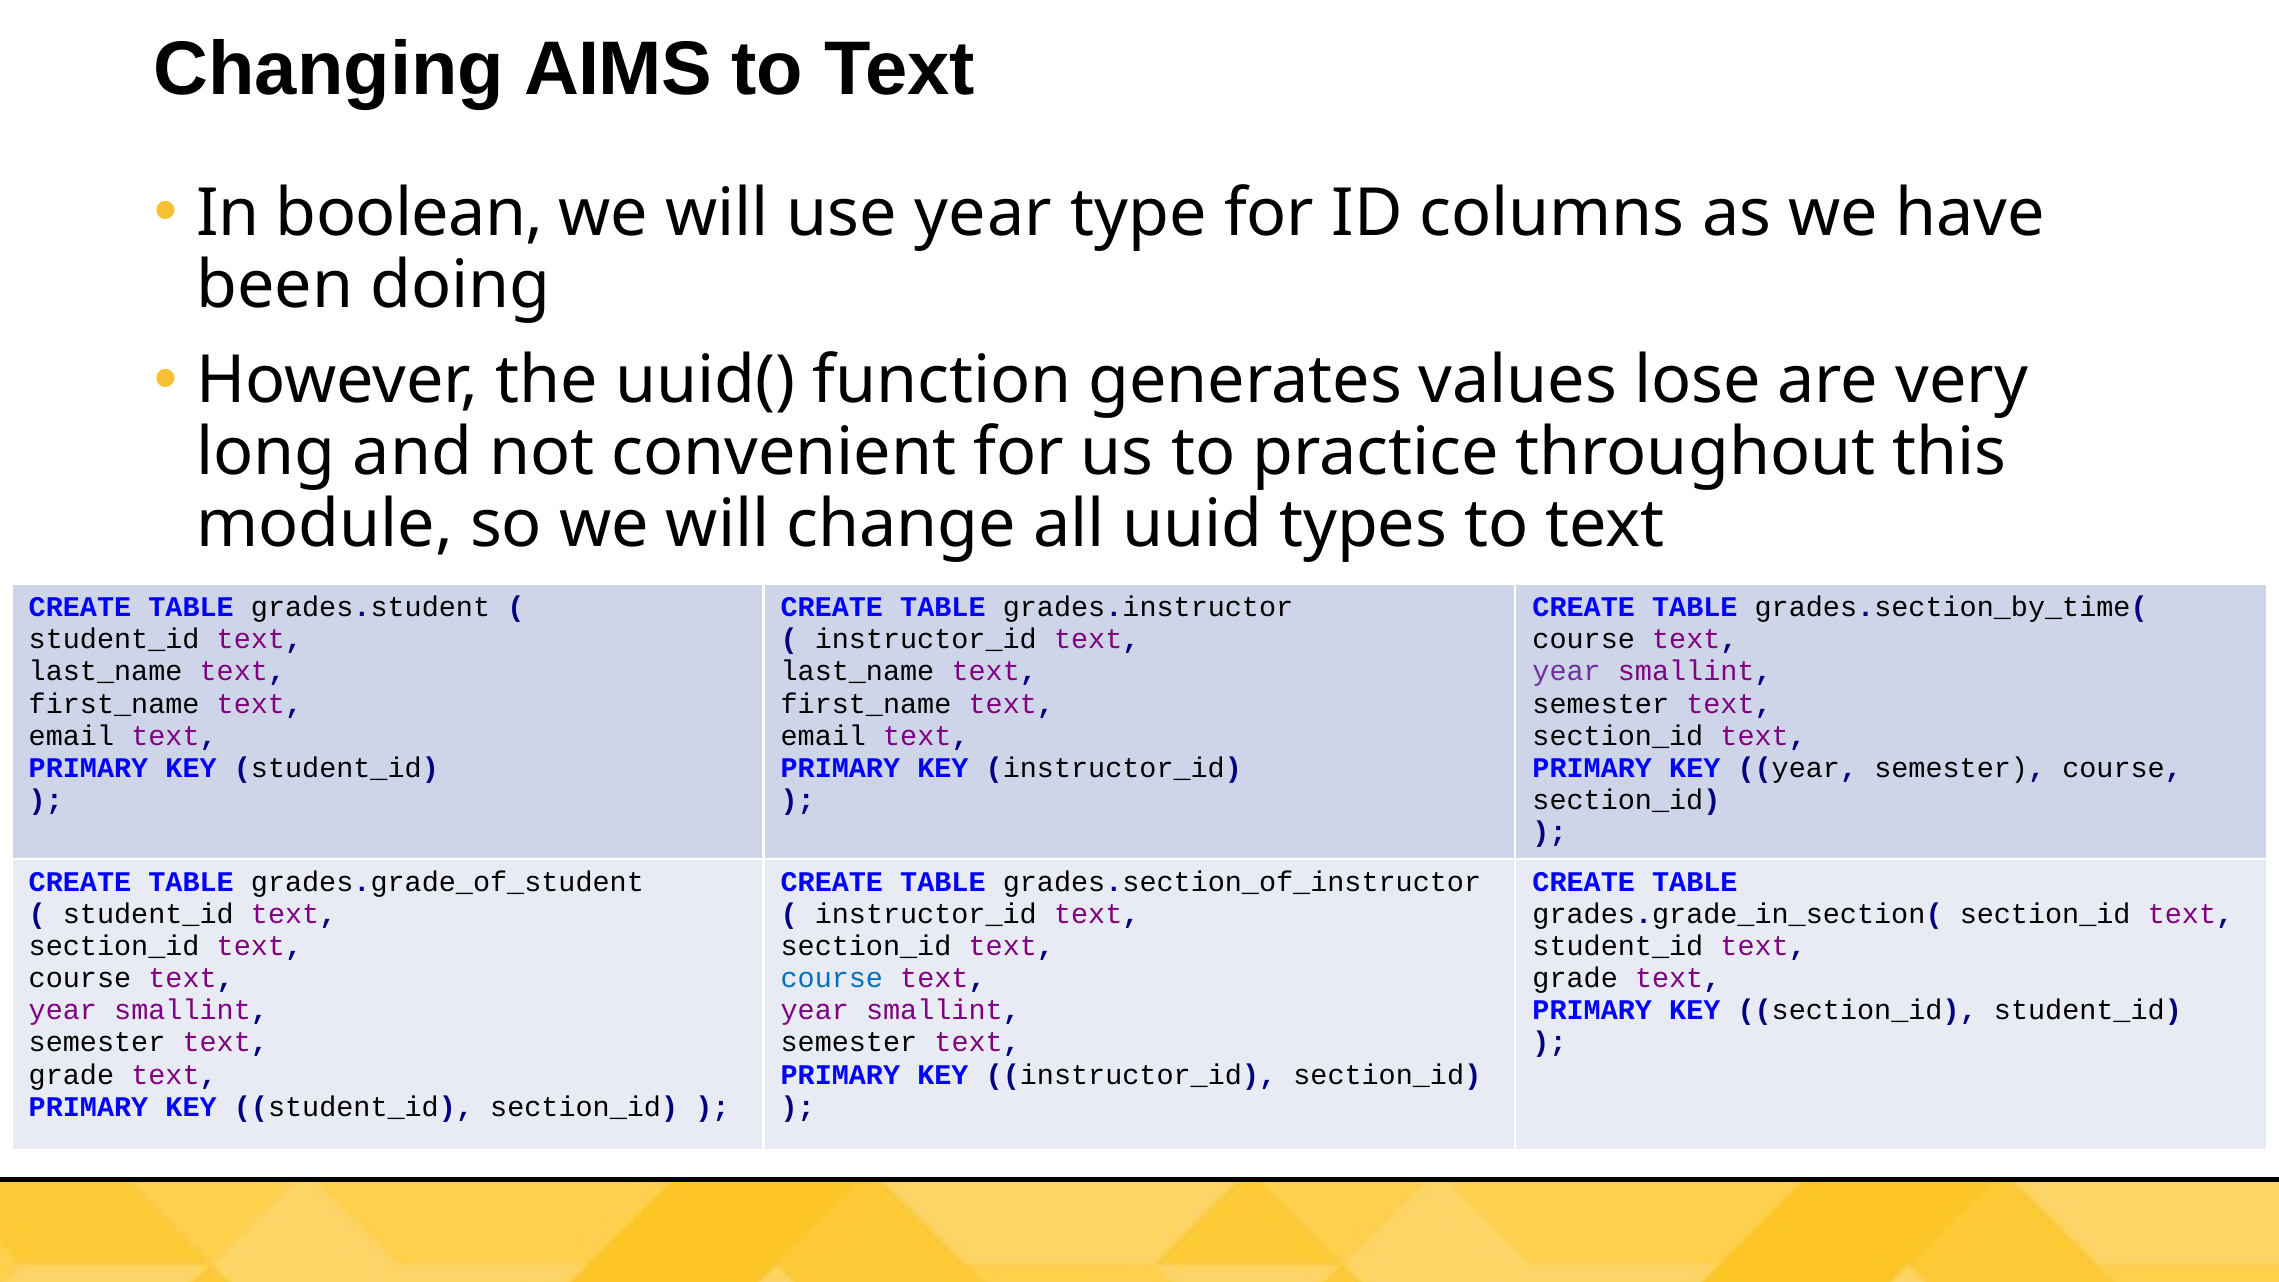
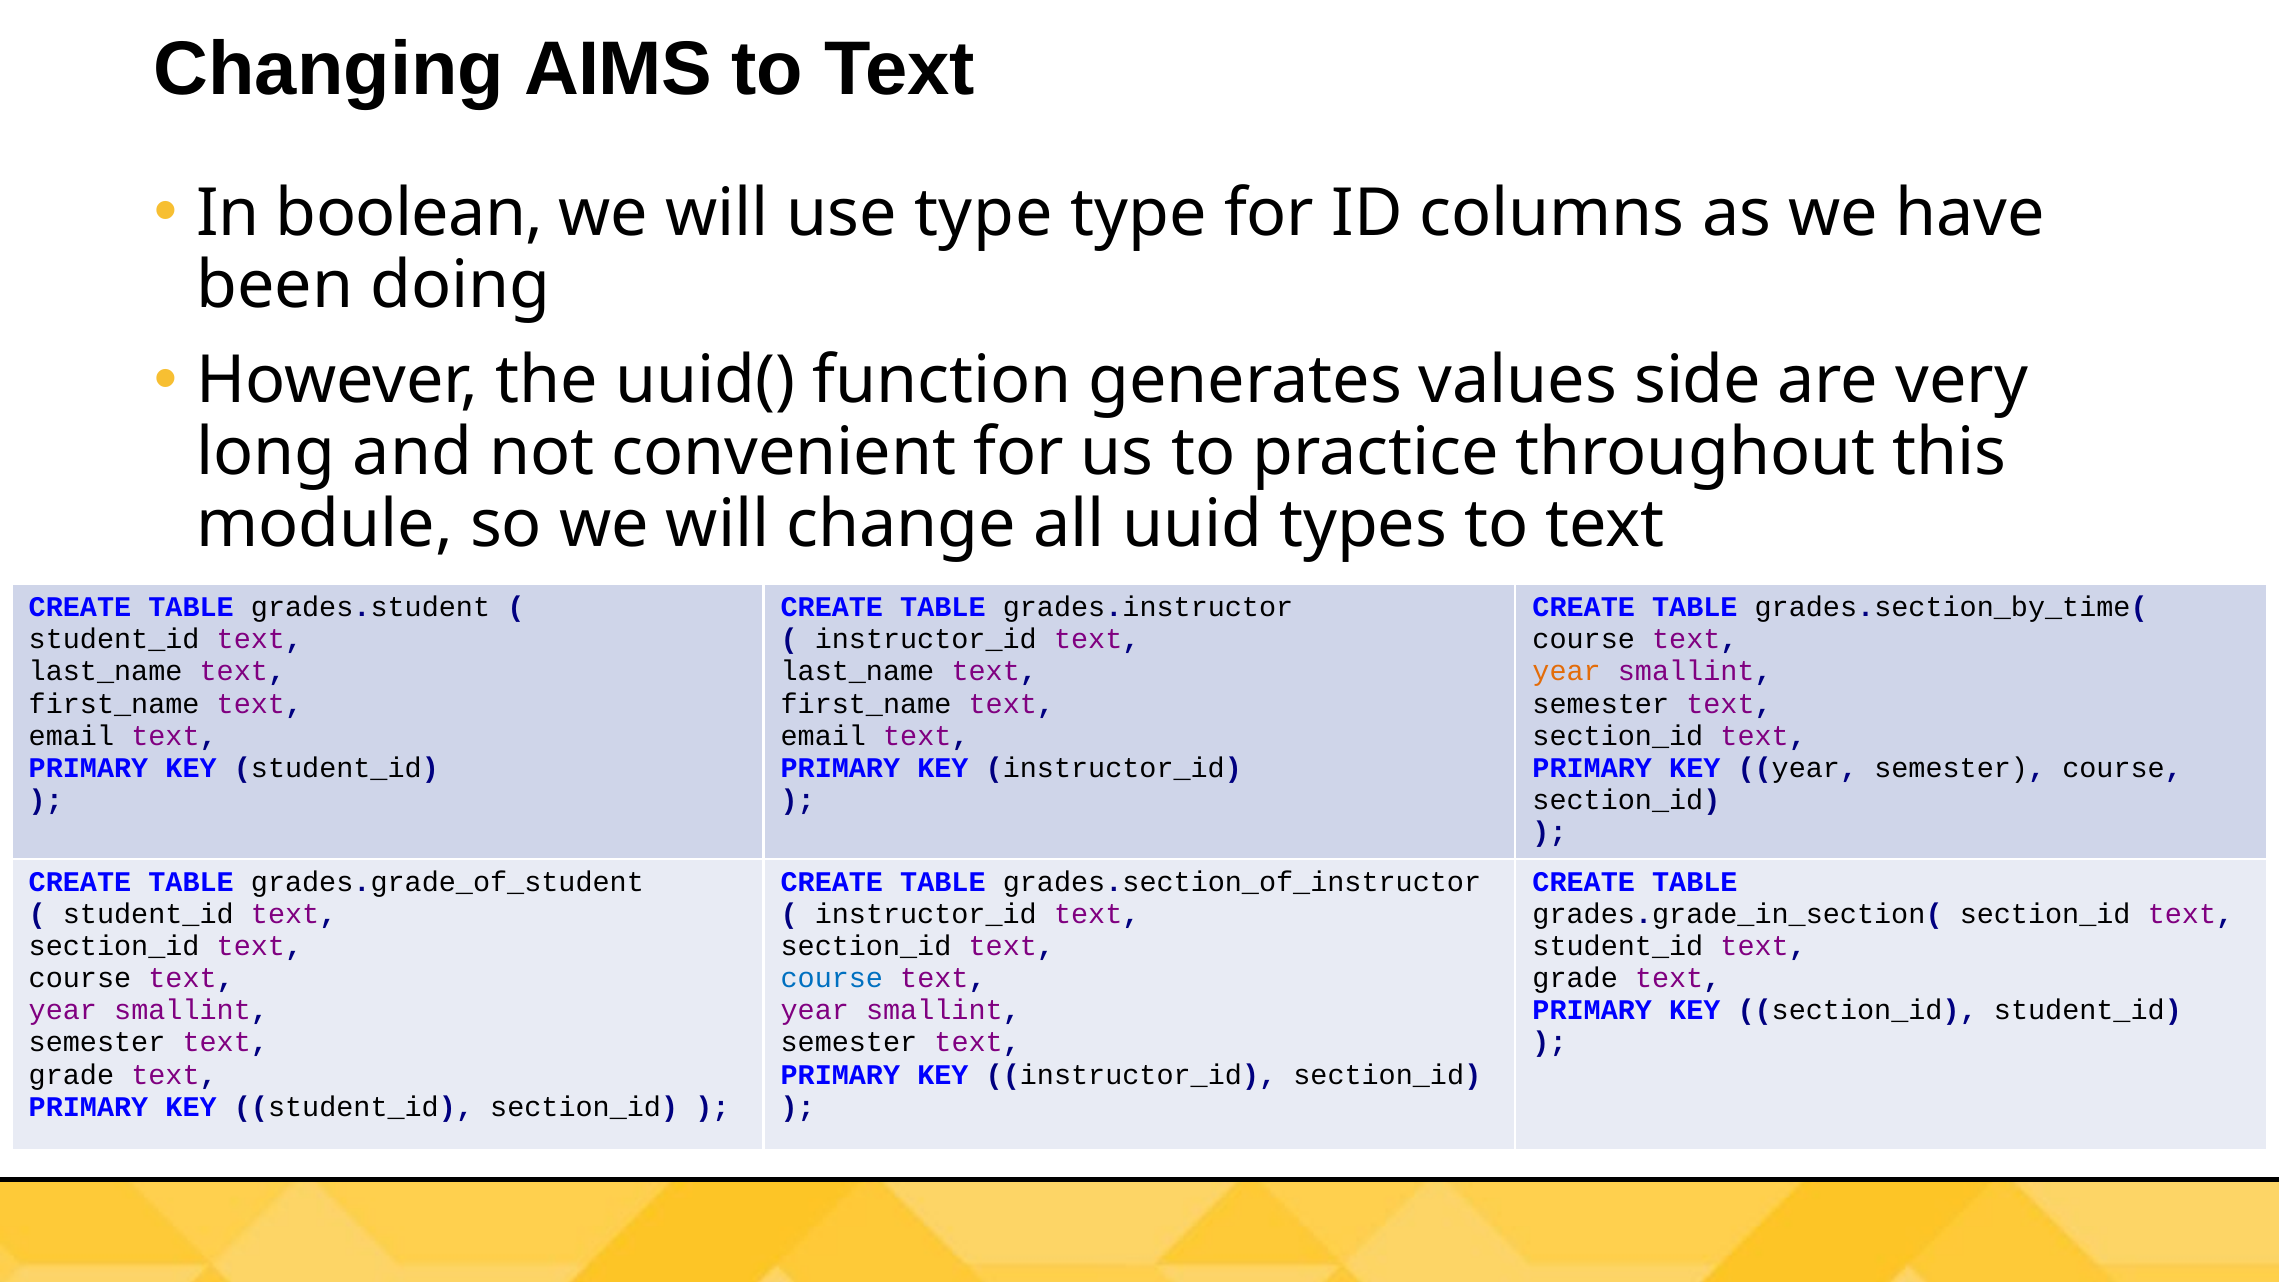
use year: year -> type
lose: lose -> side
year at (1567, 672) colour: purple -> orange
